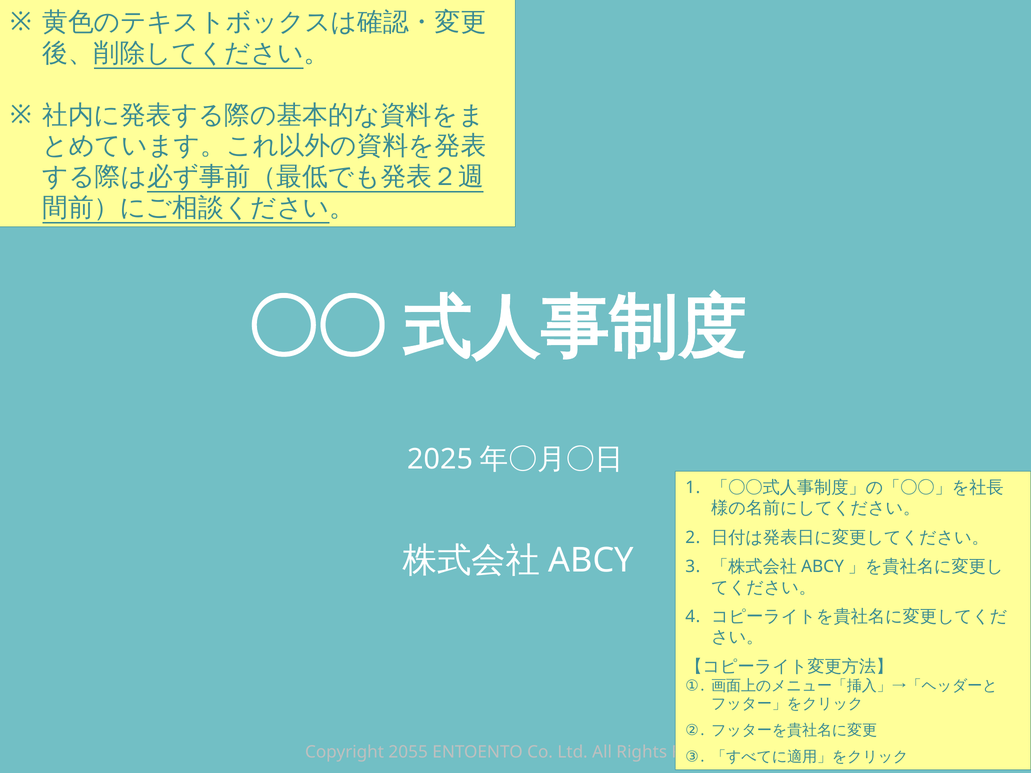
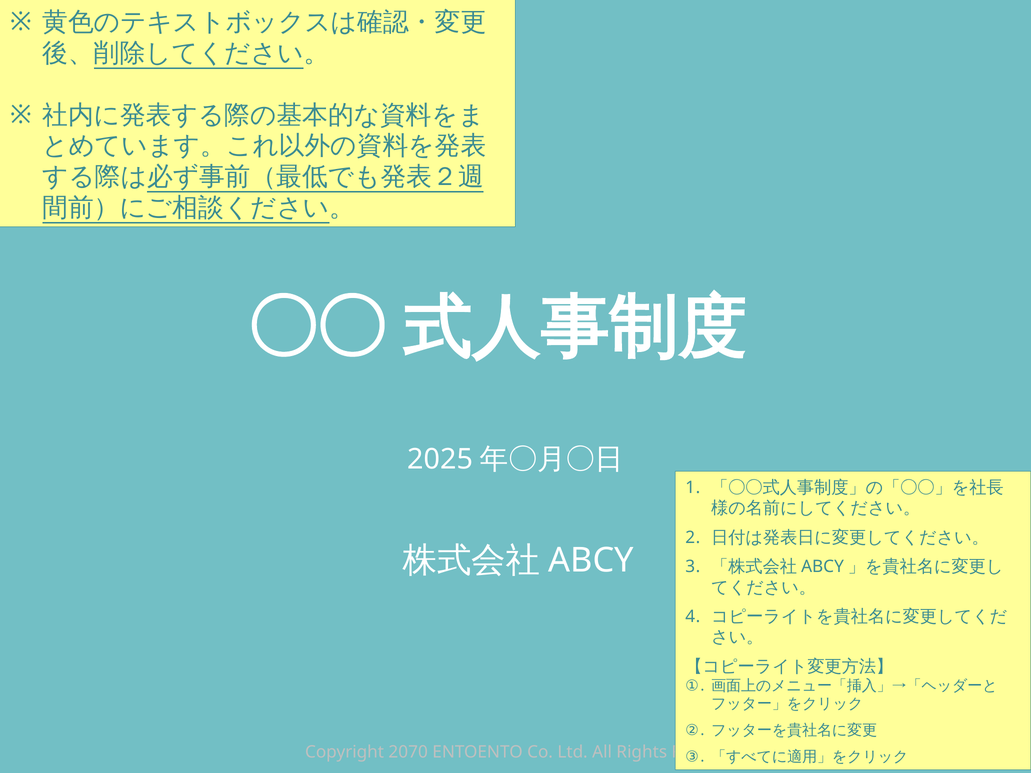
2055: 2055 -> 2070
